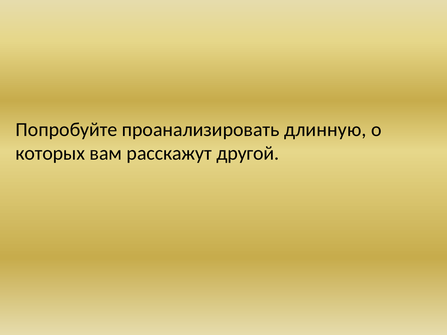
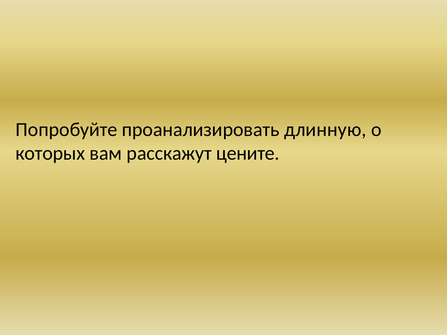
другой: другой -> цените
